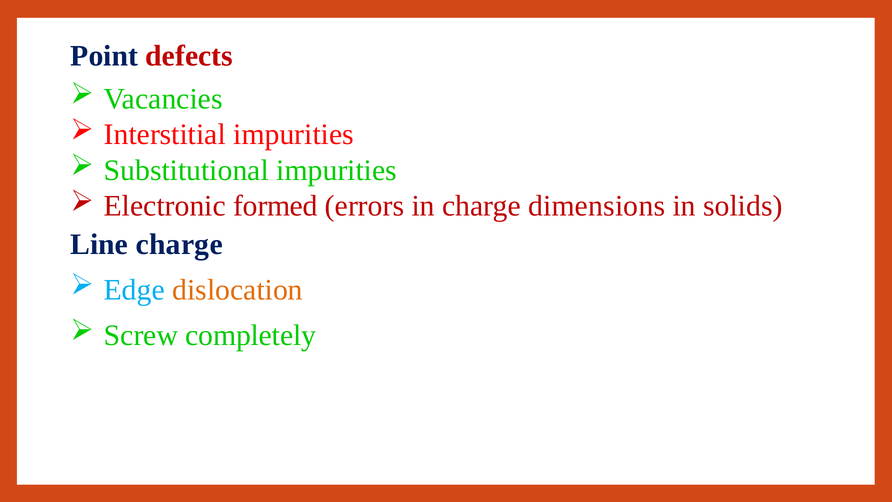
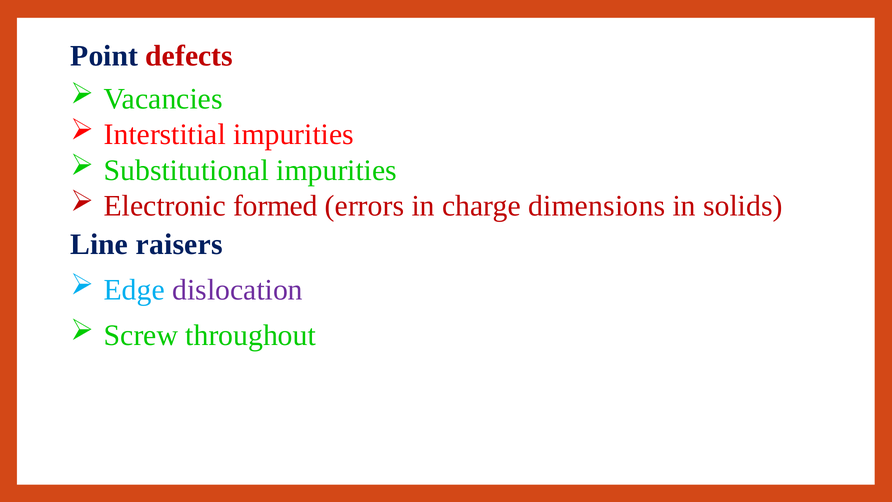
Line charge: charge -> raisers
dislocation colour: orange -> purple
completely: completely -> throughout
